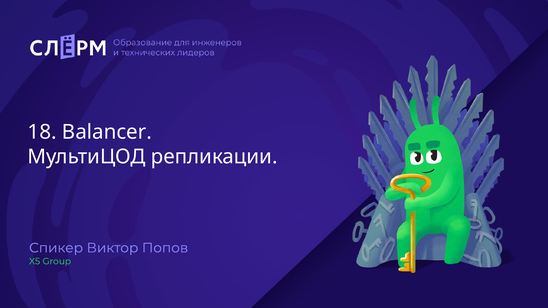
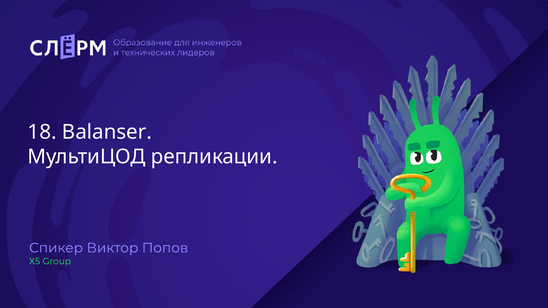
Balancer: Balancer -> Balanser
